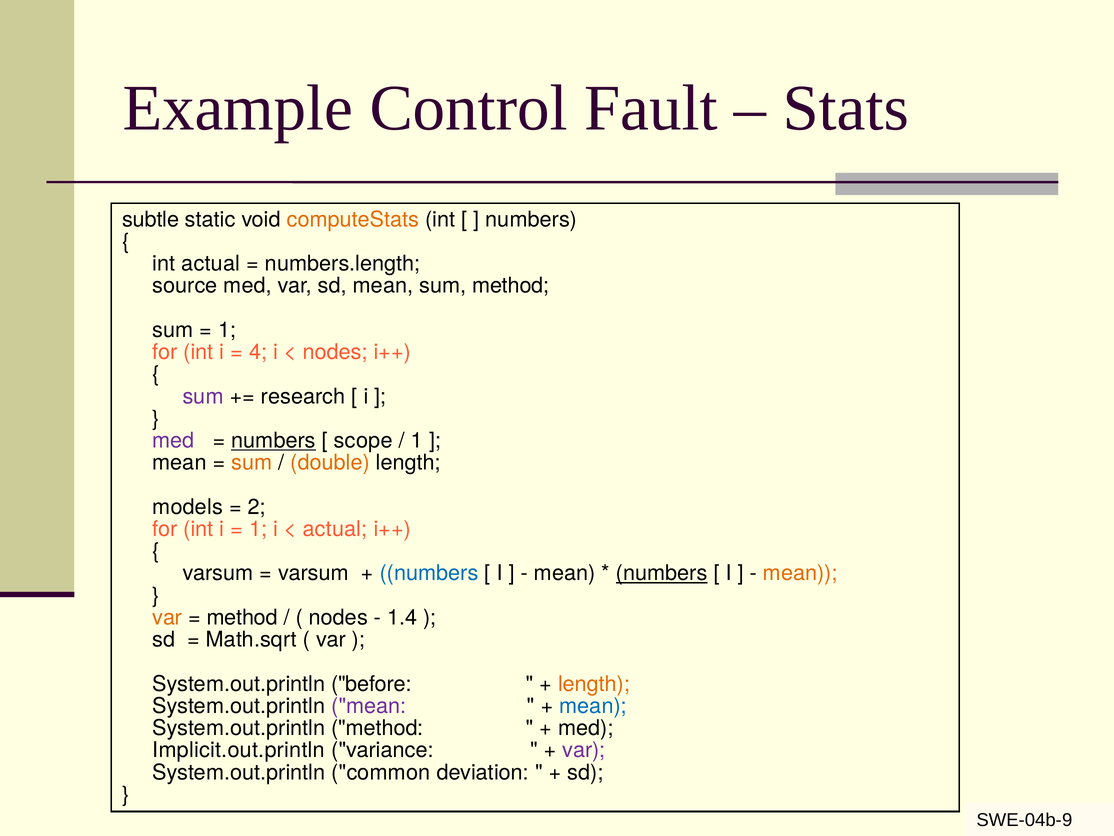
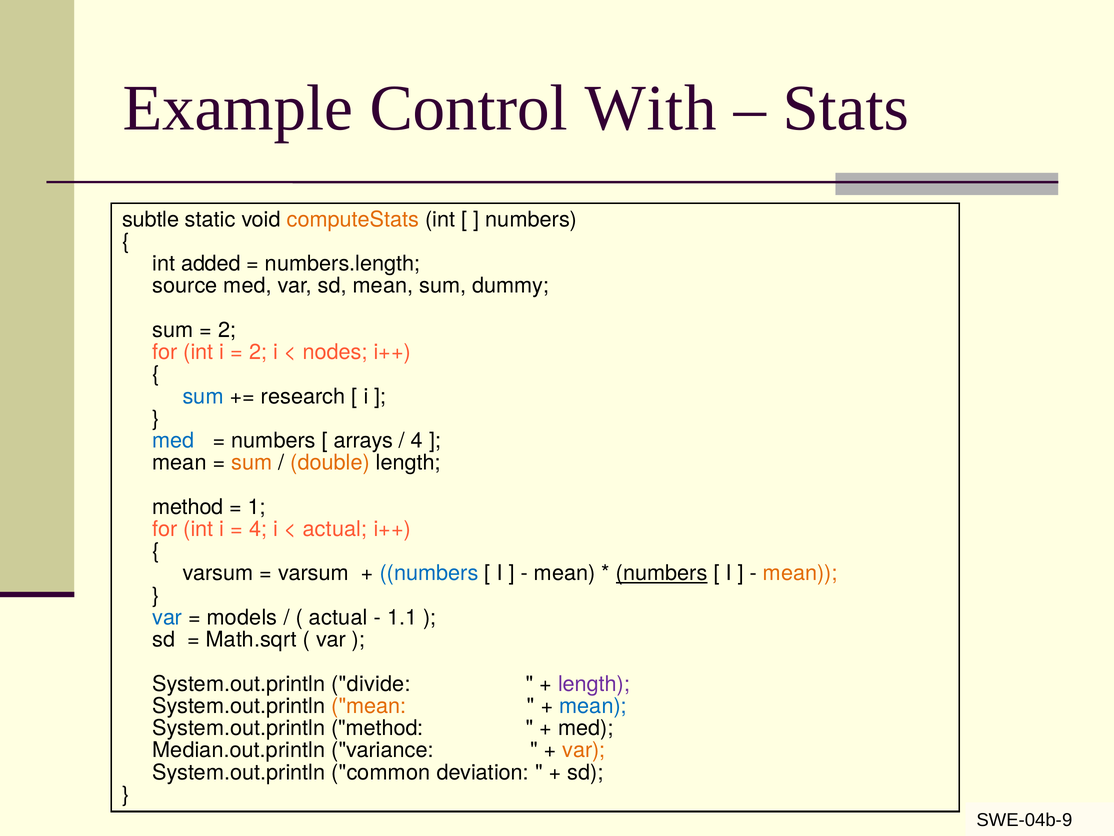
Fault: Fault -> With
int actual: actual -> added
sum method: method -> dummy
1 at (227, 330): 1 -> 2
4 at (258, 352): 4 -> 2
sum at (203, 396) colour: purple -> blue
med at (173, 440) colour: purple -> blue
numbers at (274, 440) underline: present -> none
scope: scope -> arrays
1 at (417, 440): 1 -> 4
models at (188, 507): models -> method
2: 2 -> 1
1 at (258, 529): 1 -> 4
var at (167, 617) colour: orange -> blue
method at (242, 617): method -> models
nodes at (338, 617): nodes -> actual
1.4: 1.4 -> 1.1
before: before -> divide
length at (594, 683) colour: orange -> purple
mean at (369, 706) colour: purple -> orange
Implicit.out.println: Implicit.out.println -> Median.out.println
var at (584, 750) colour: purple -> orange
